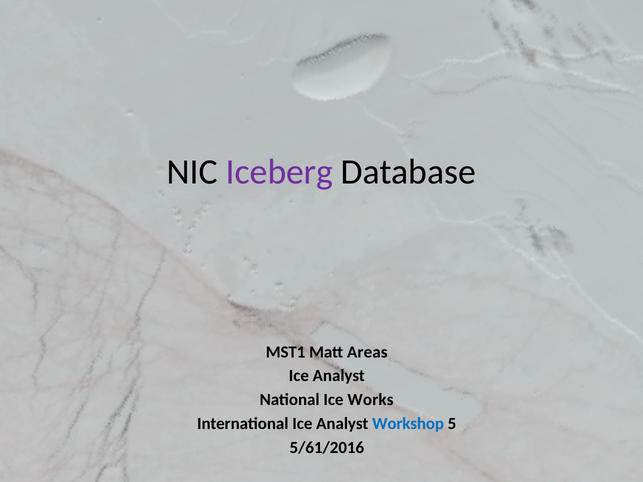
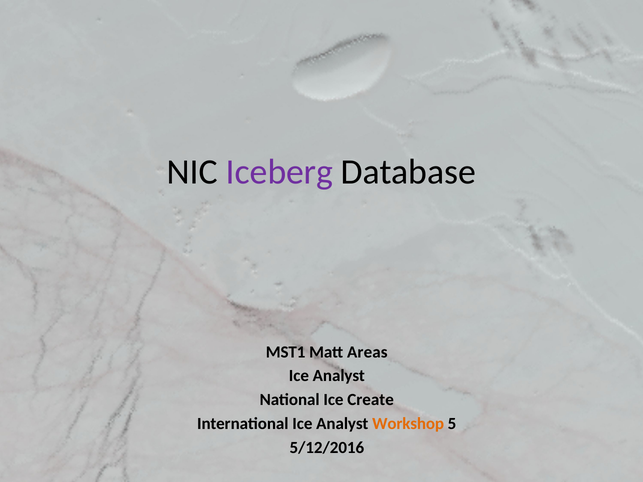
Works: Works -> Create
Workshop colour: blue -> orange
5/61/2016: 5/61/2016 -> 5/12/2016
